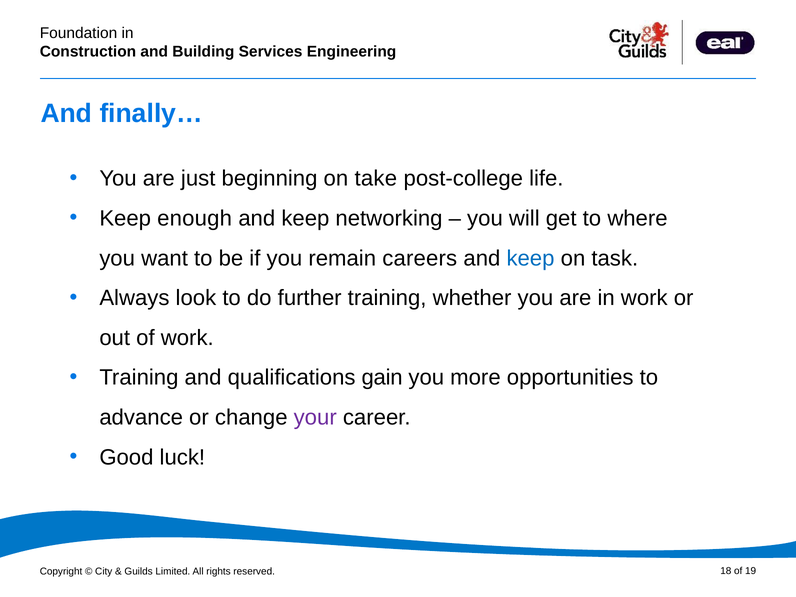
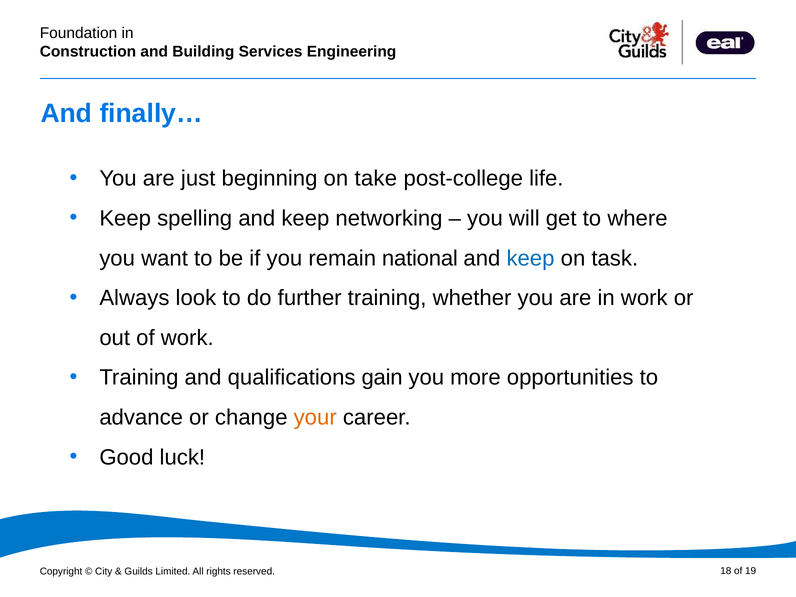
enough: enough -> spelling
careers: careers -> national
your colour: purple -> orange
